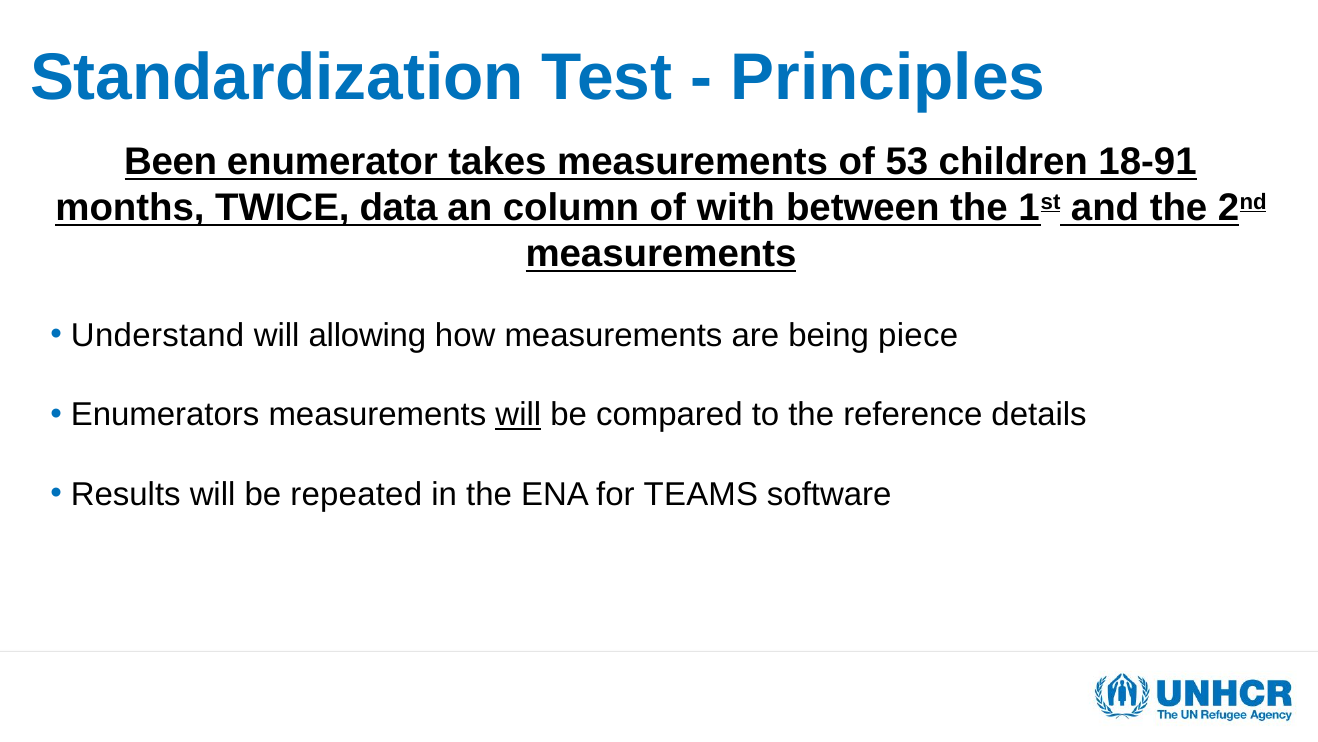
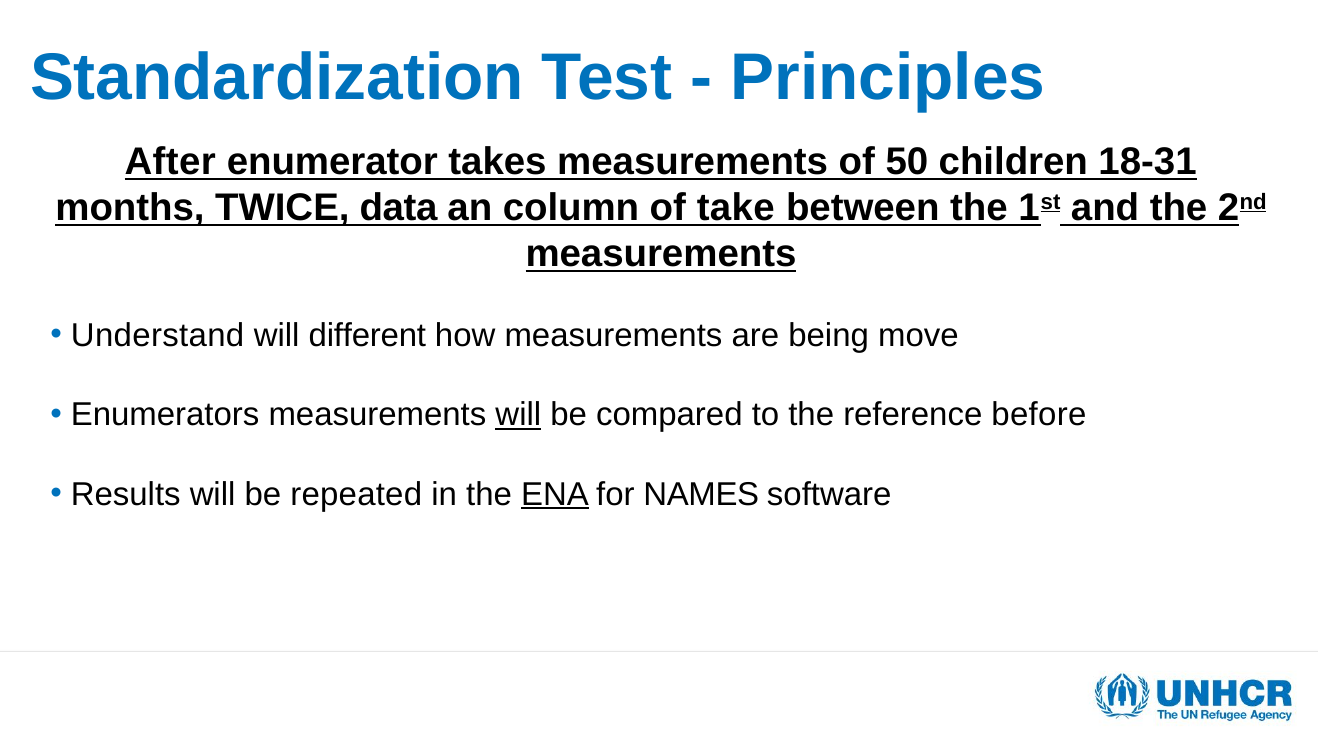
Been: Been -> After
53: 53 -> 50
18-91: 18-91 -> 18-31
with: with -> take
allowing: allowing -> different
piece: piece -> move
details: details -> before
ENA underline: none -> present
TEAMS: TEAMS -> NAMES
